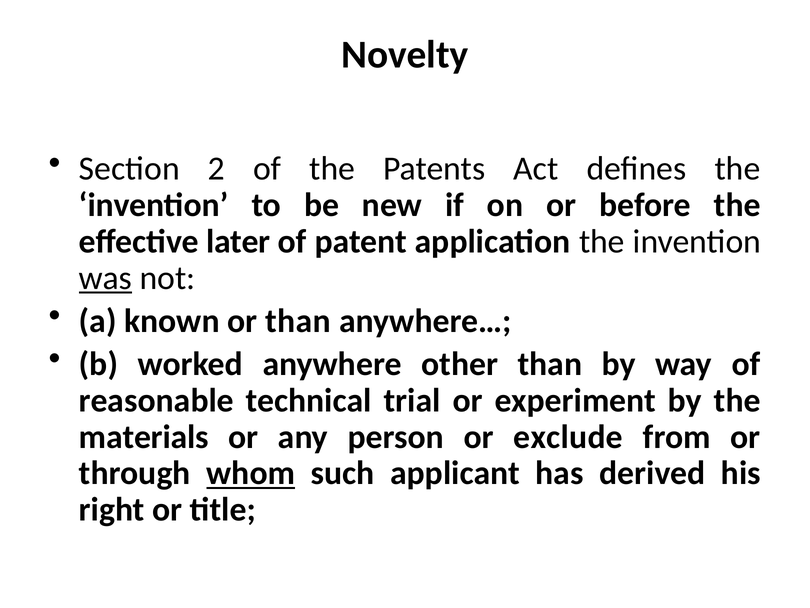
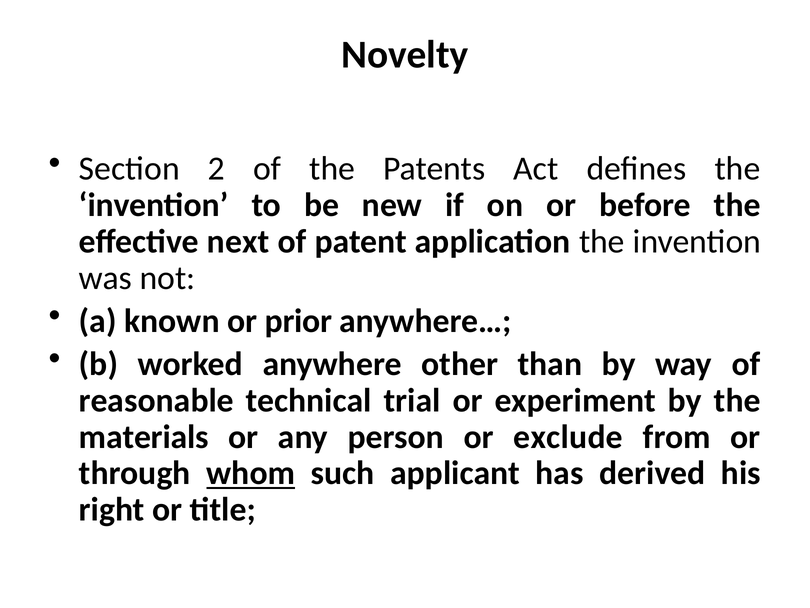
later: later -> next
was underline: present -> none
or than: than -> prior
